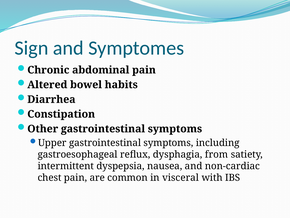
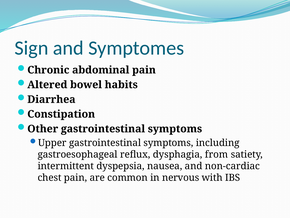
visceral: visceral -> nervous
